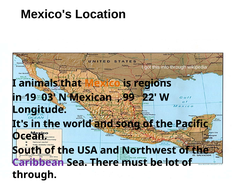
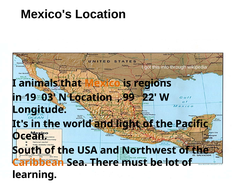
N Mexican: Mexican -> Location
song: song -> light
Caribbean colour: purple -> orange
through at (34, 175): through -> learning
